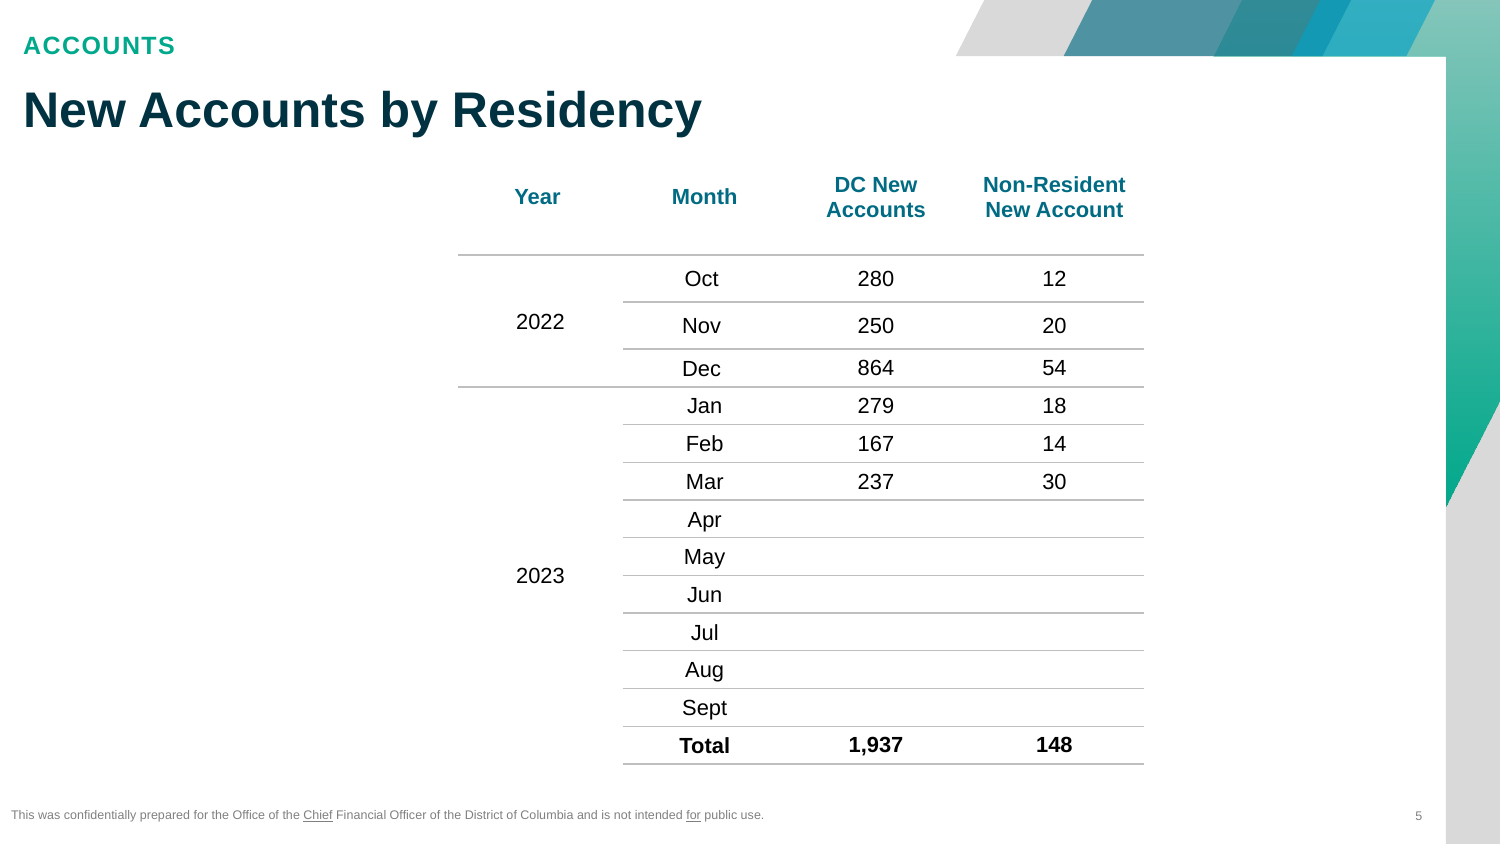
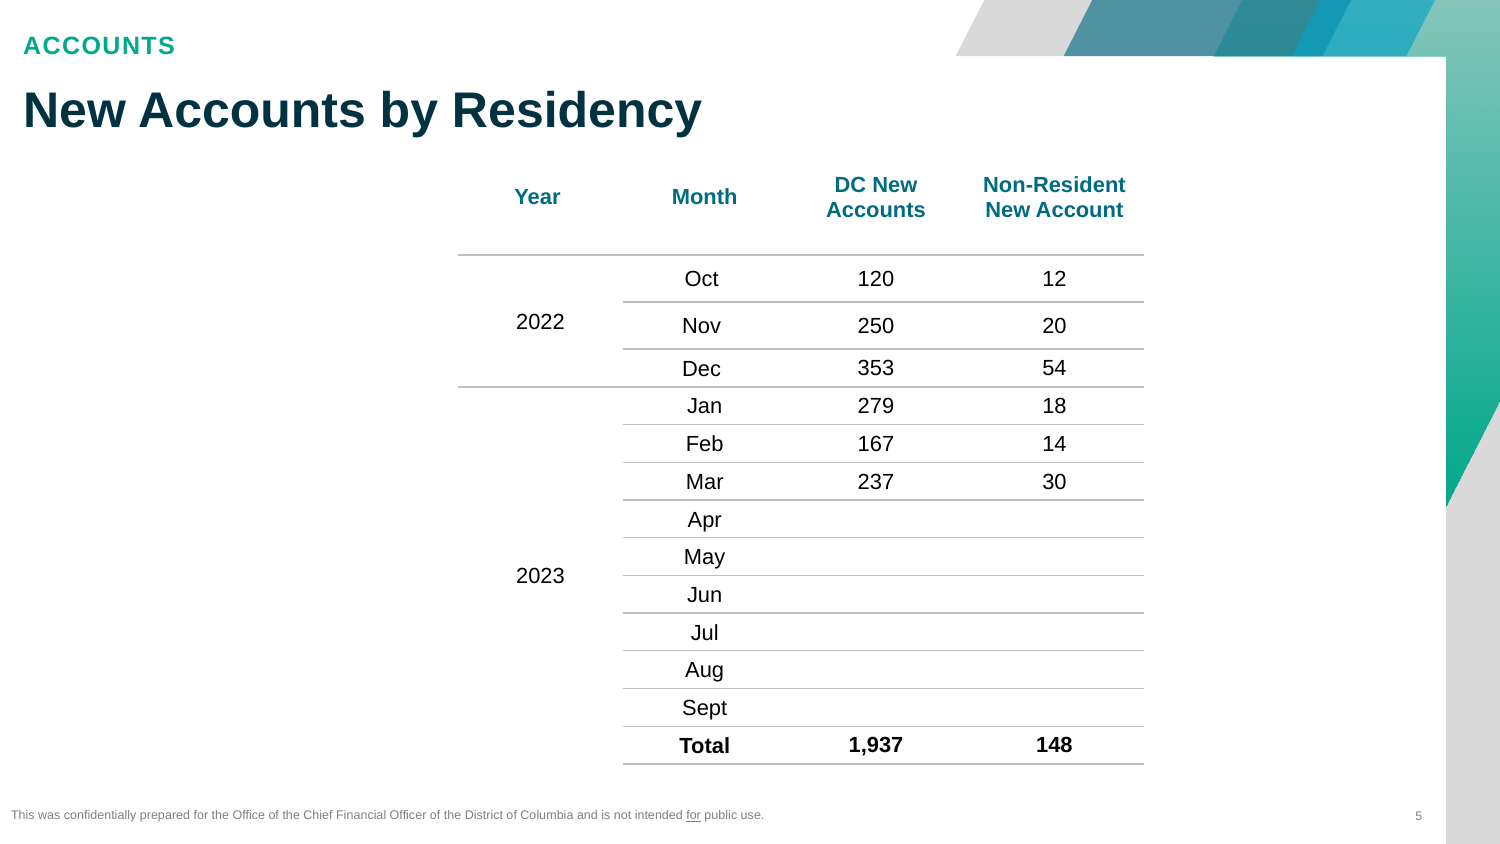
280: 280 -> 120
864: 864 -> 353
Chief underline: present -> none
